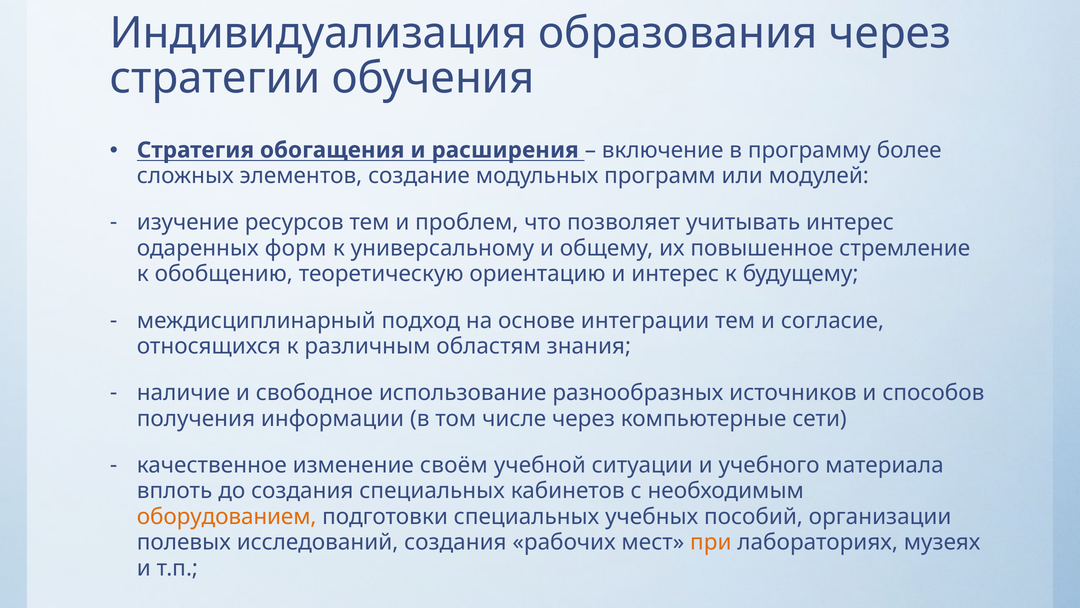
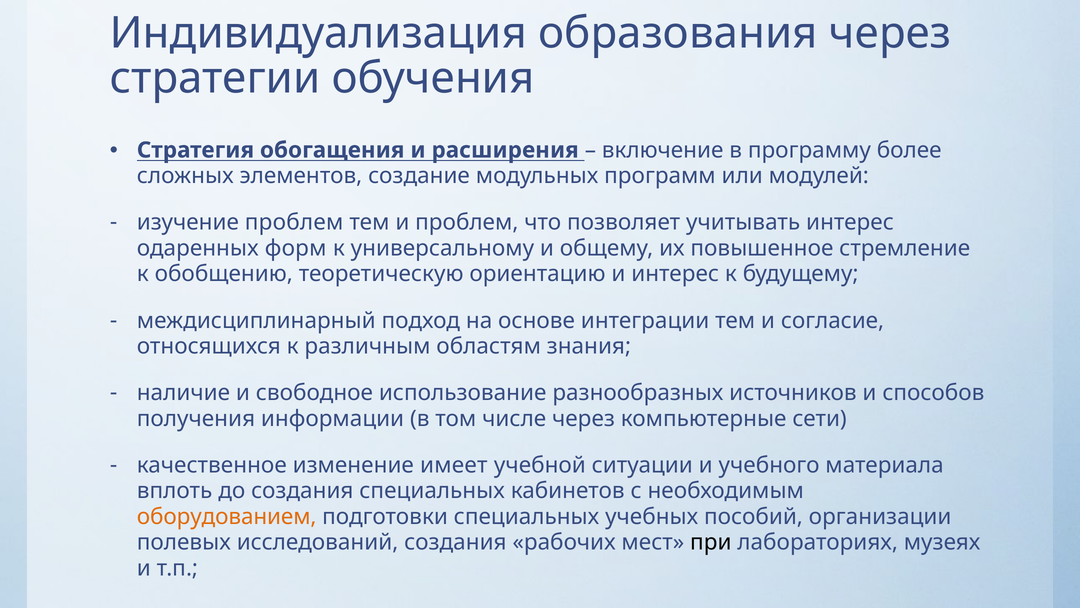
изучение ресурсов: ресурсов -> проблем
своём: своём -> имеет
при colour: orange -> black
